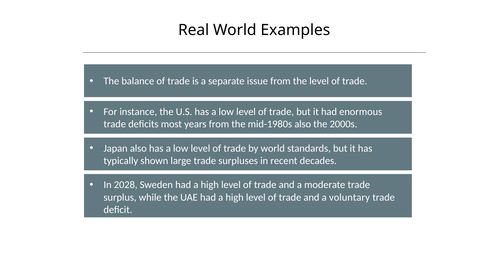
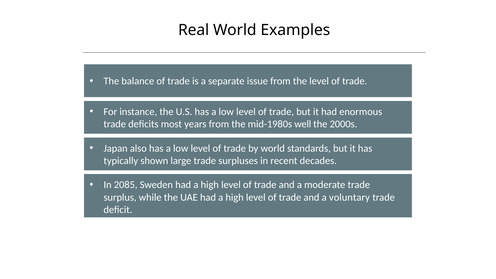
mid-1980s also: also -> well
2028: 2028 -> 2085
